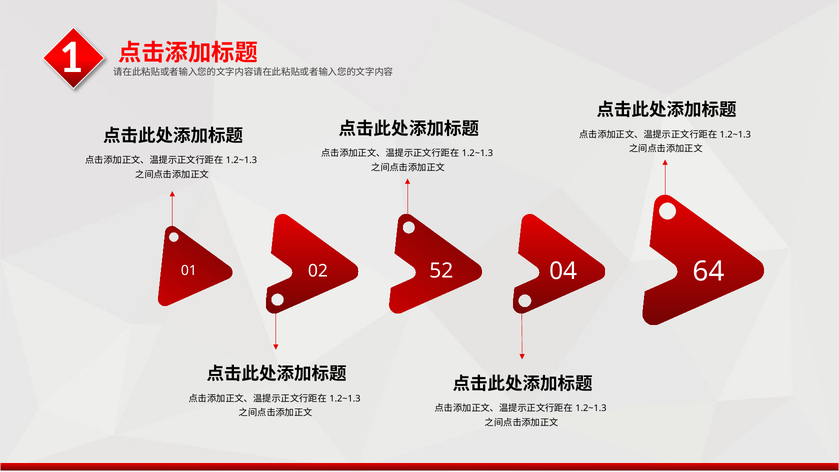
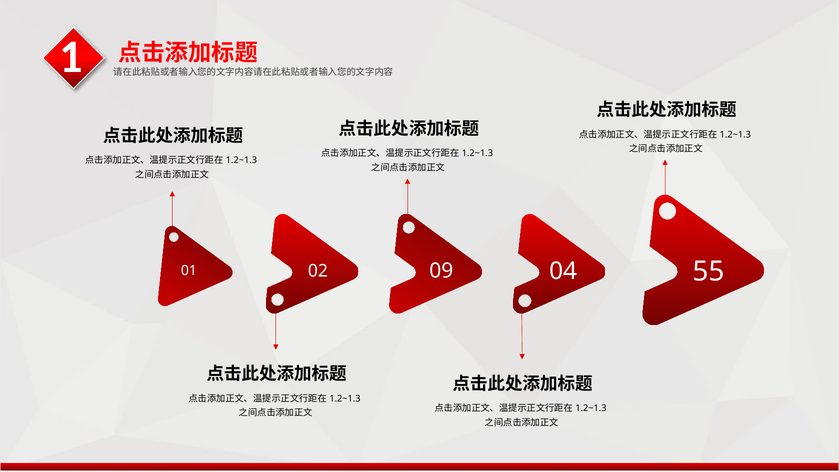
52: 52 -> 09
64: 64 -> 55
